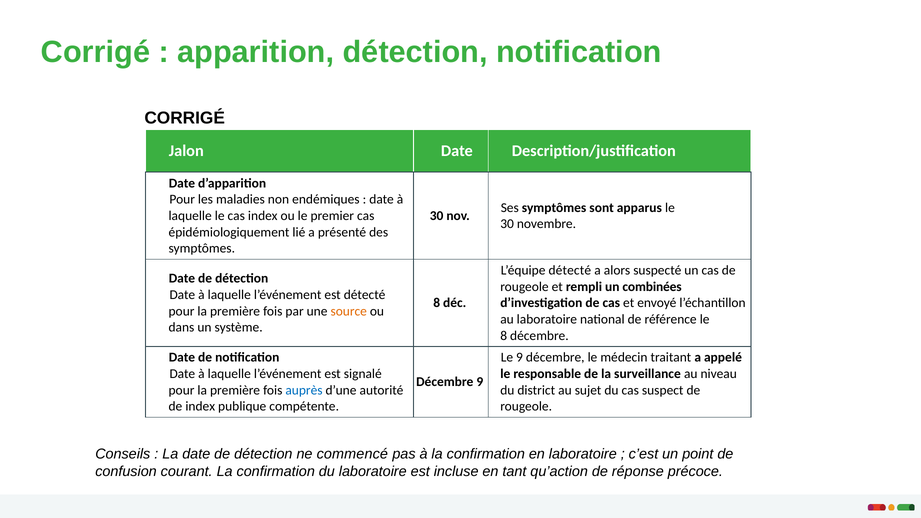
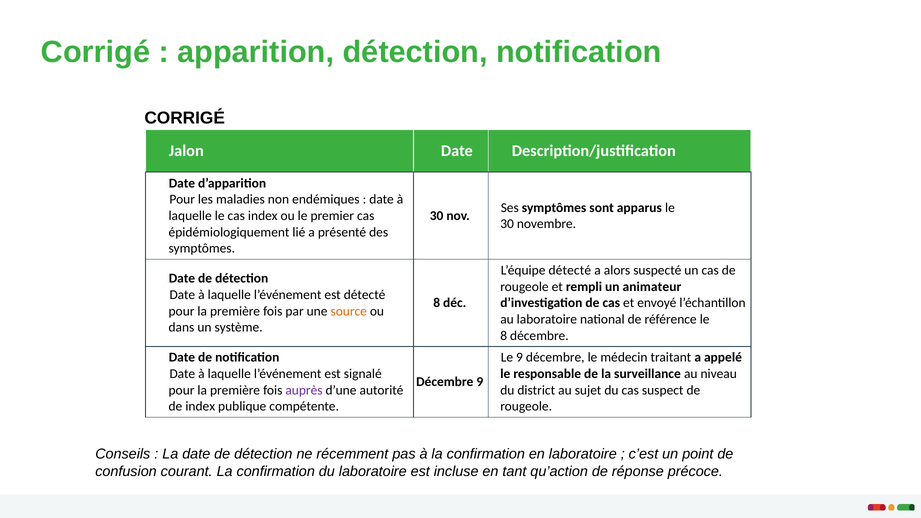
combinées: combinées -> animateur
auprès colour: blue -> purple
commencé: commencé -> récemment
